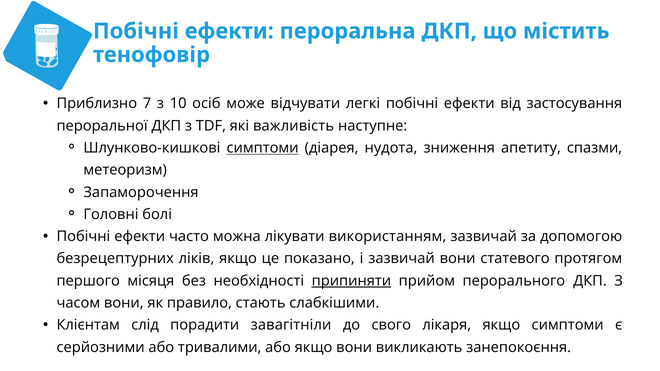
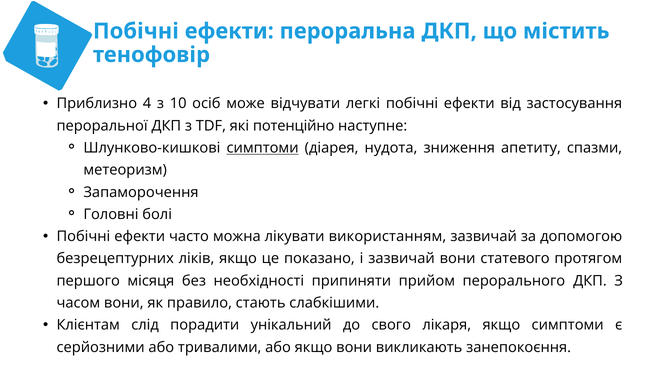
7: 7 -> 4
важливість: важливість -> потенційно
припиняти underline: present -> none
завагітніли: завагітніли -> унікальний
